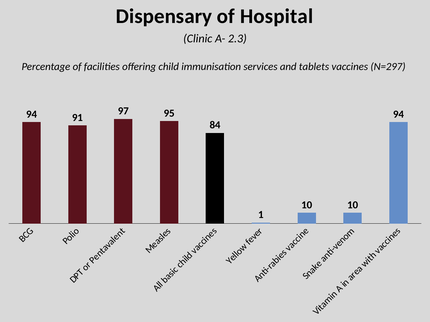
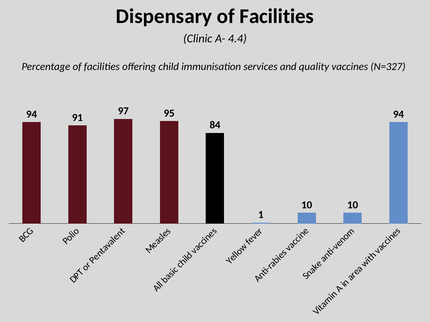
Hospital at (277, 16): Hospital -> Facilities
2.3: 2.3 -> 4.4
tablets: tablets -> quality
N=297: N=297 -> N=327
